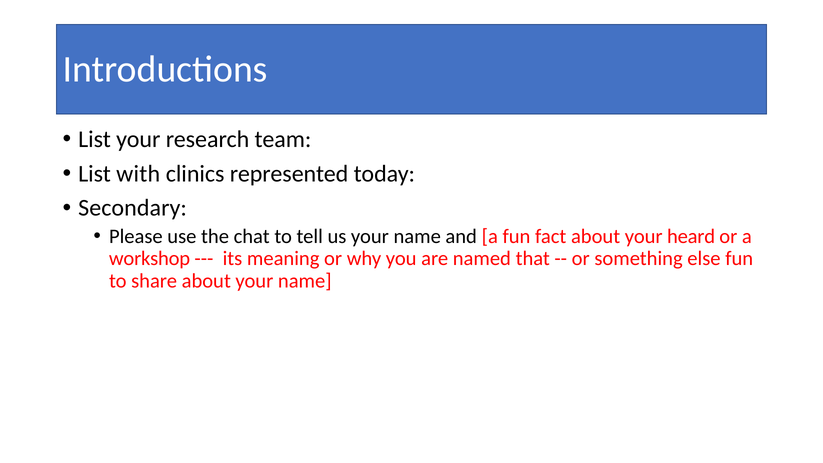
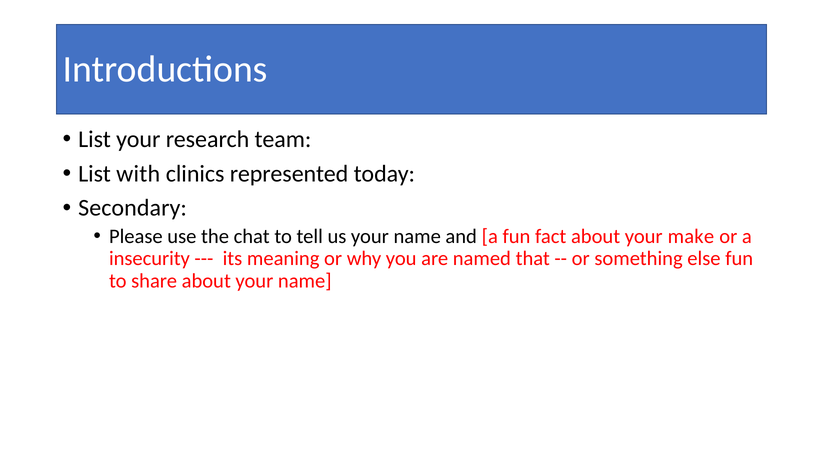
heard: heard -> make
workshop: workshop -> insecurity
